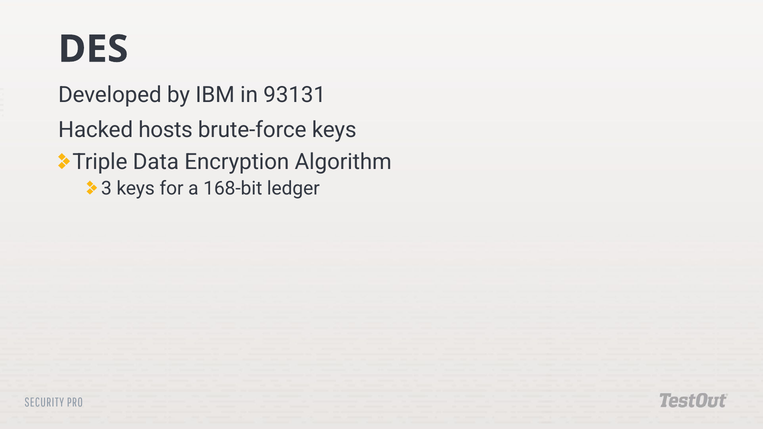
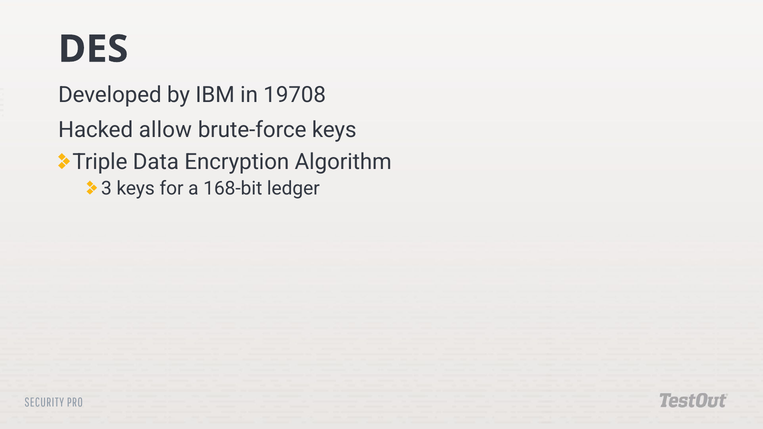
93131: 93131 -> 19708
hosts: hosts -> allow
